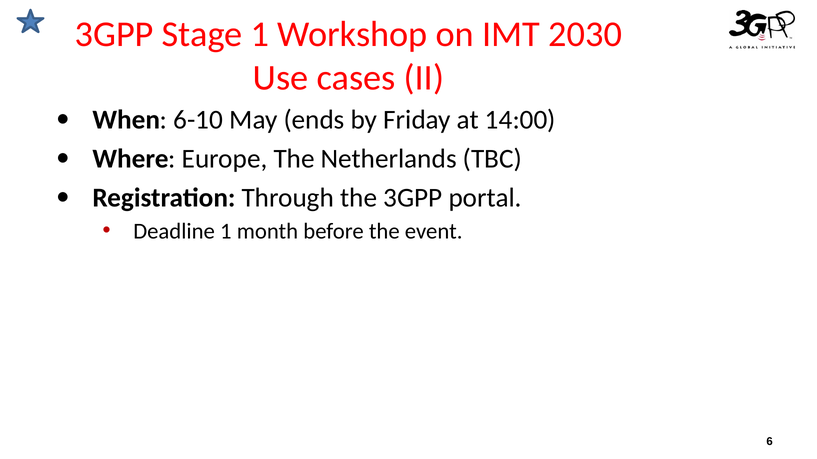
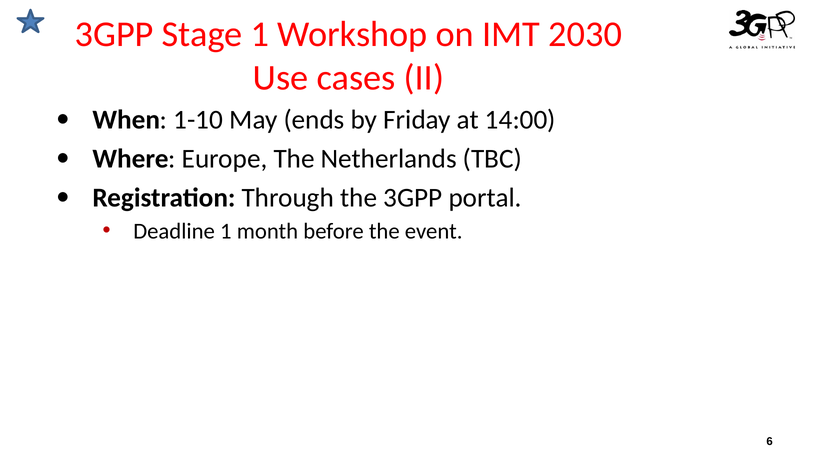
6-10: 6-10 -> 1-10
